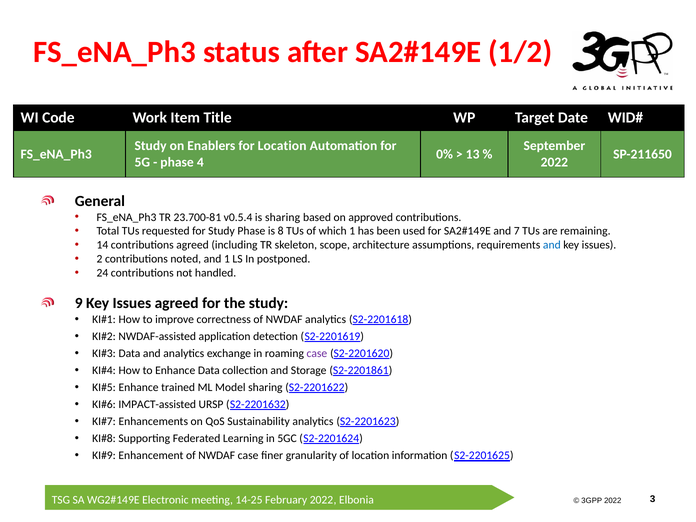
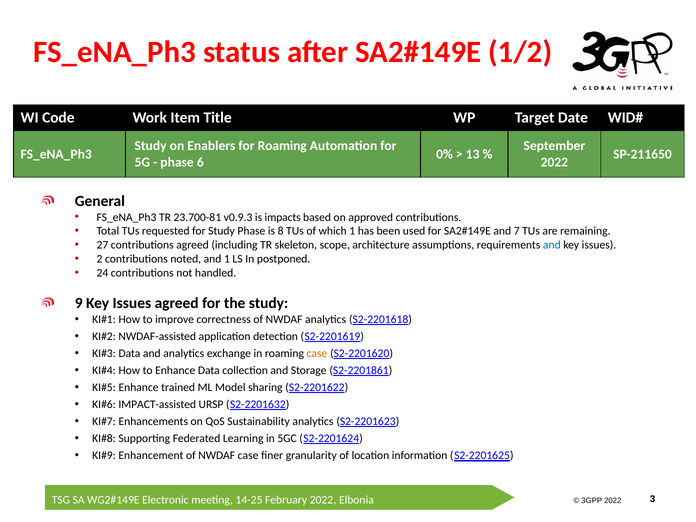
for Location: Location -> Roaming
4: 4 -> 6
v0.5.4: v0.5.4 -> v0.9.3
is sharing: sharing -> impacts
14: 14 -> 27
case at (317, 353) colour: purple -> orange
